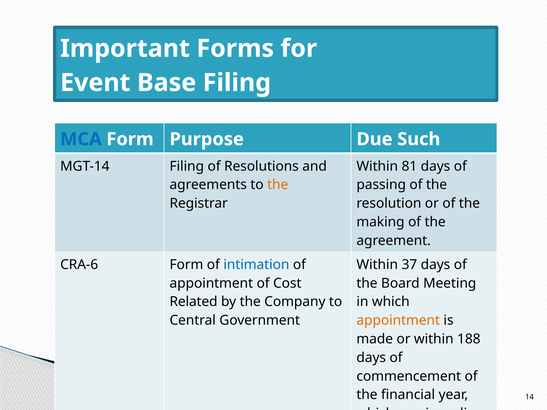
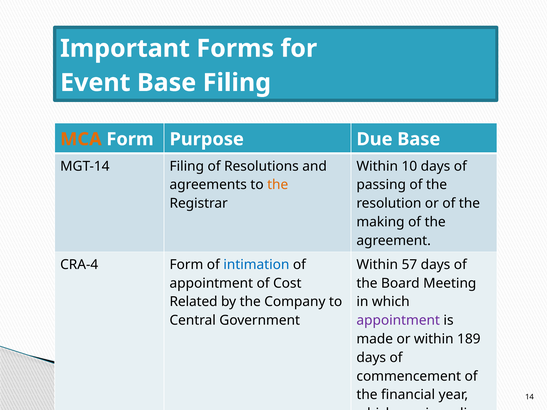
MCA colour: blue -> orange
Due Such: Such -> Base
81: 81 -> 10
CRA-6: CRA-6 -> CRA-4
37: 37 -> 57
appointment at (398, 321) colour: orange -> purple
188: 188 -> 189
